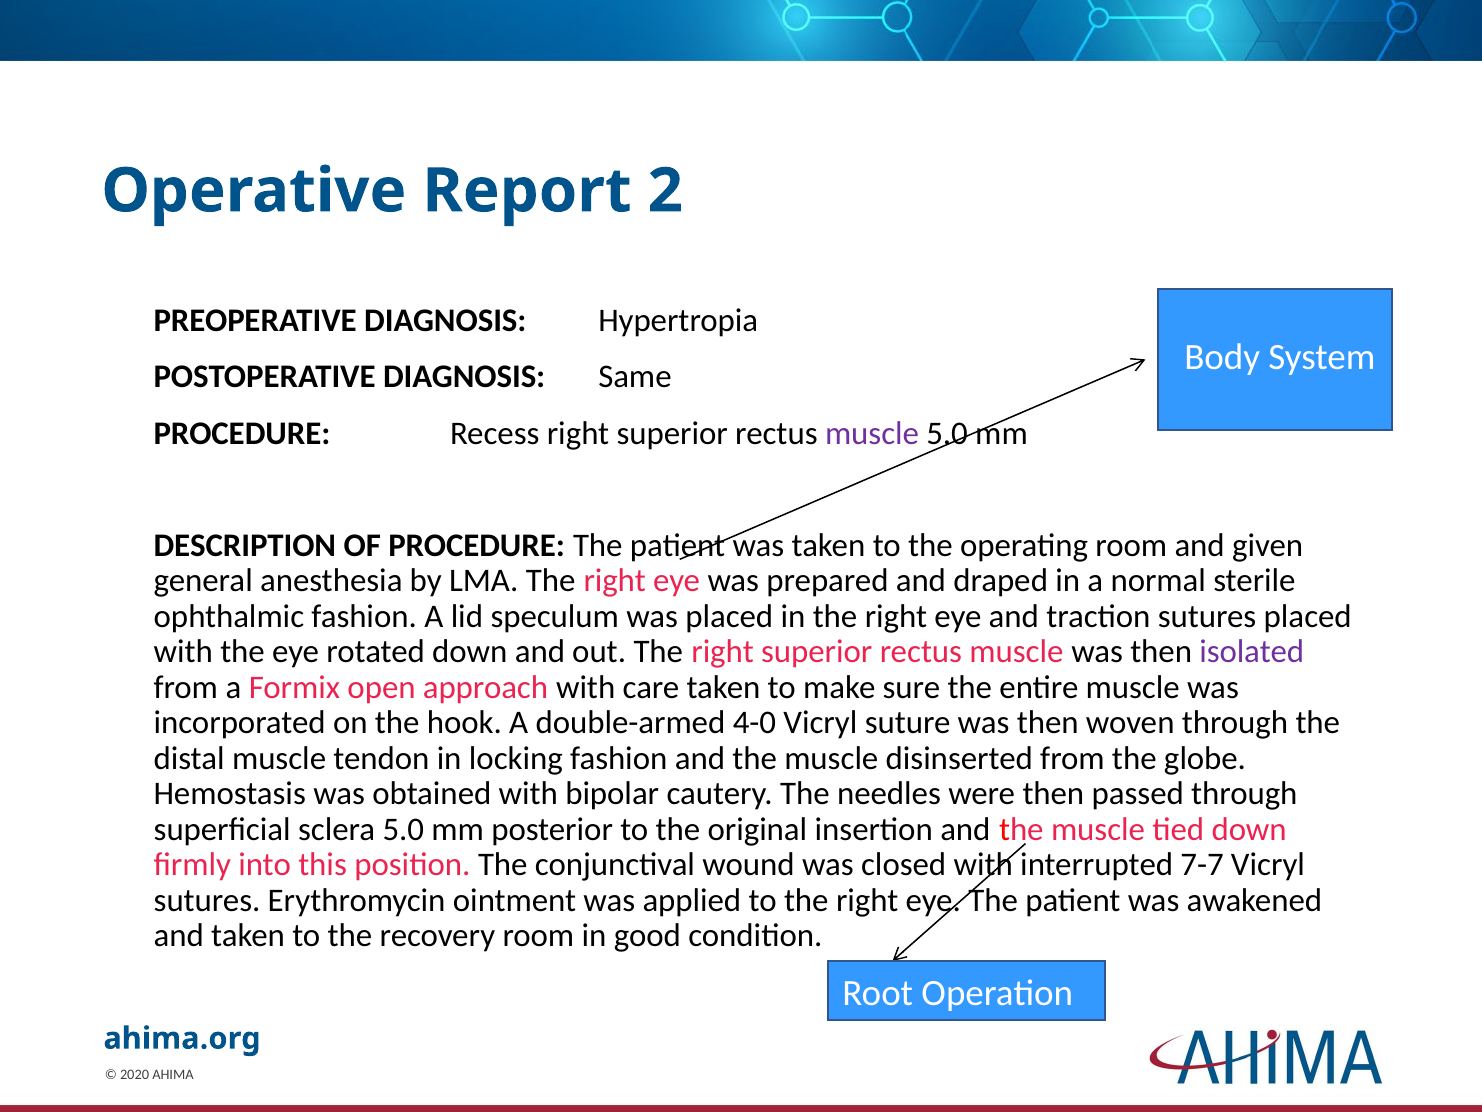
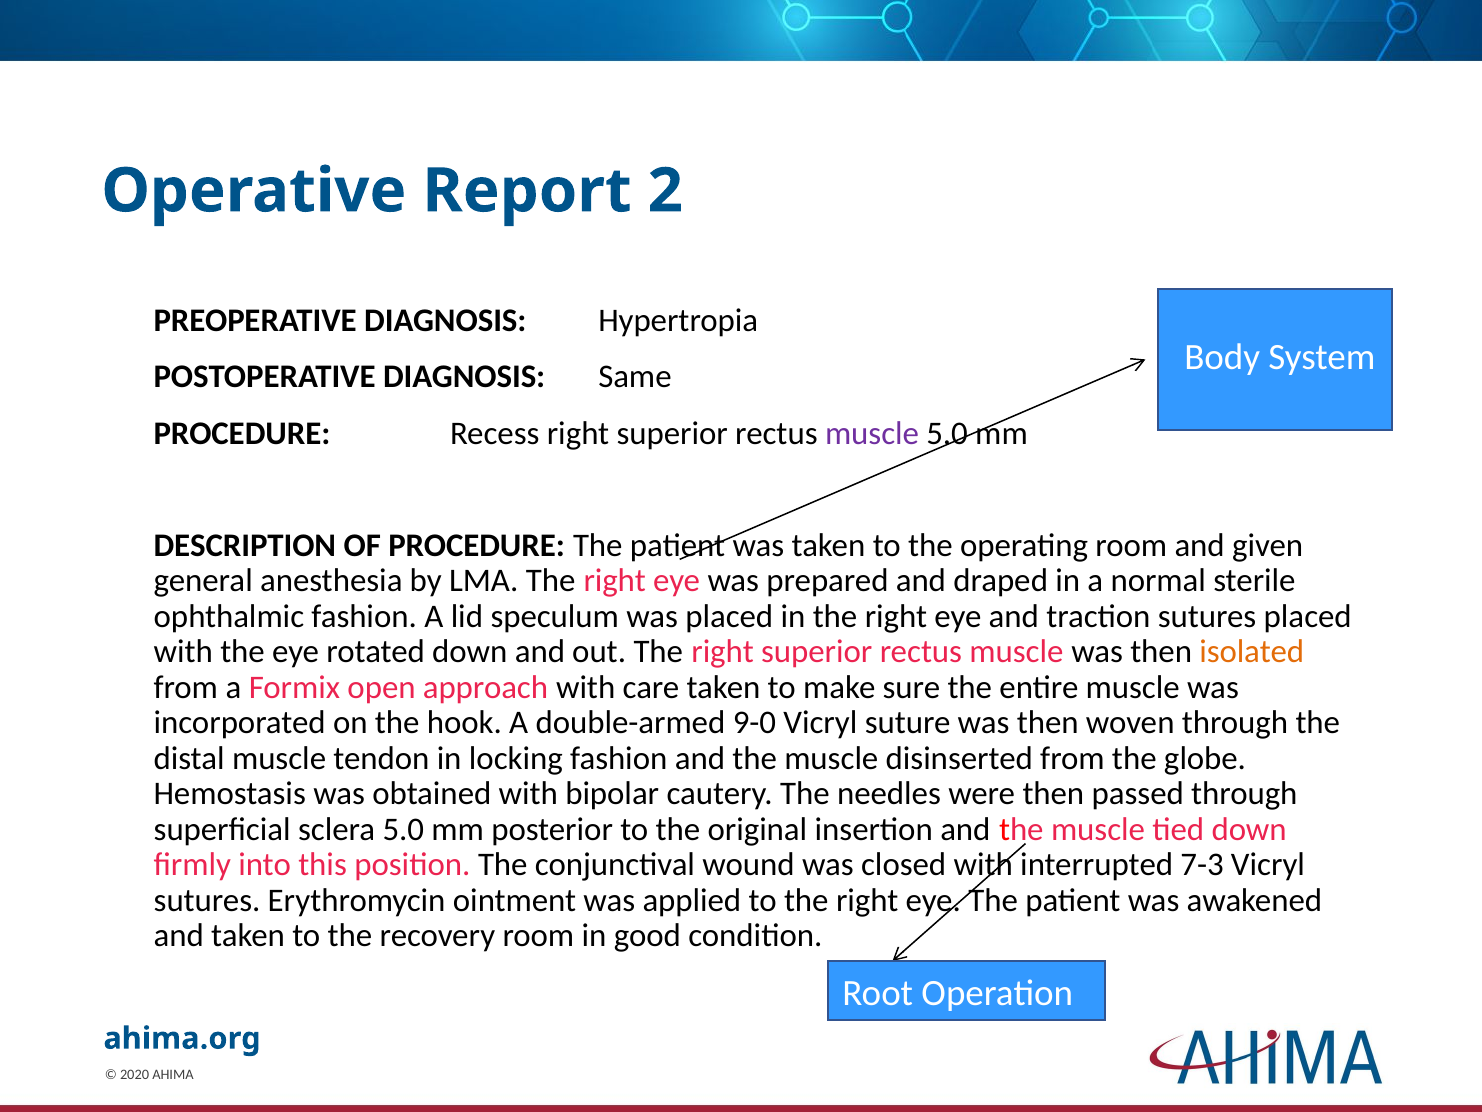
isolated colour: purple -> orange
4-0: 4-0 -> 9-0
7-7: 7-7 -> 7-3
